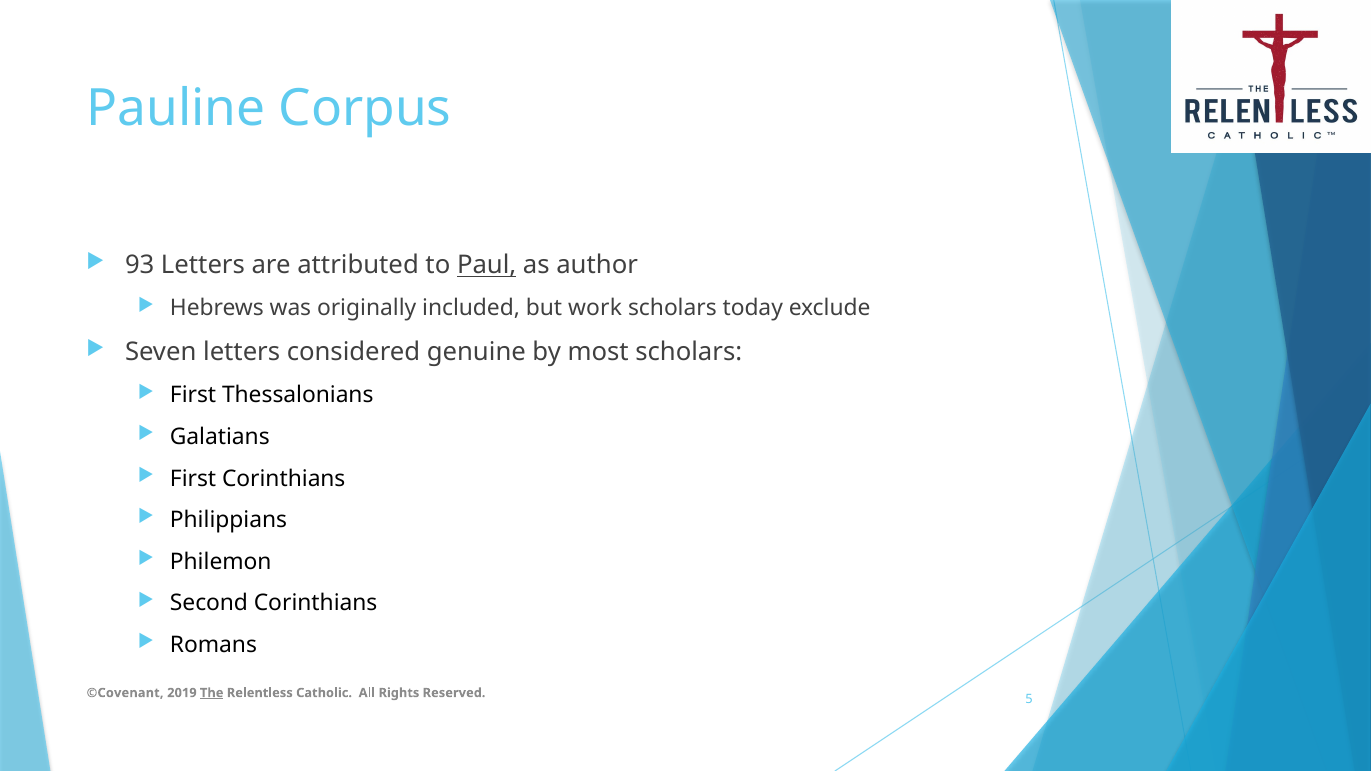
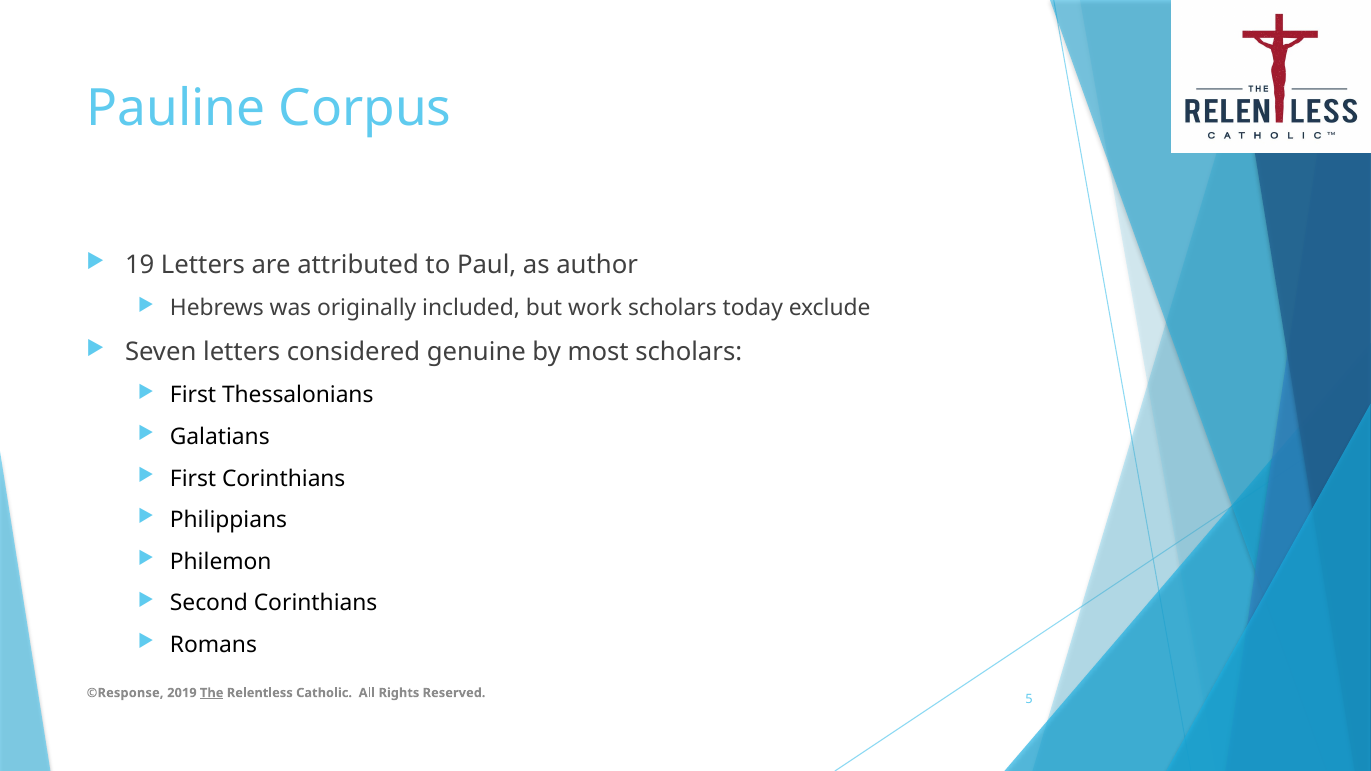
93: 93 -> 19
Paul underline: present -> none
©Covenant: ©Covenant -> ©Response
